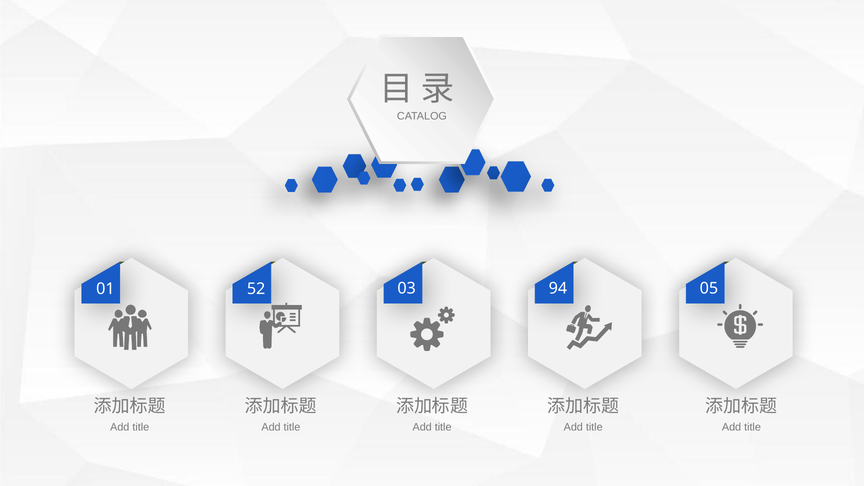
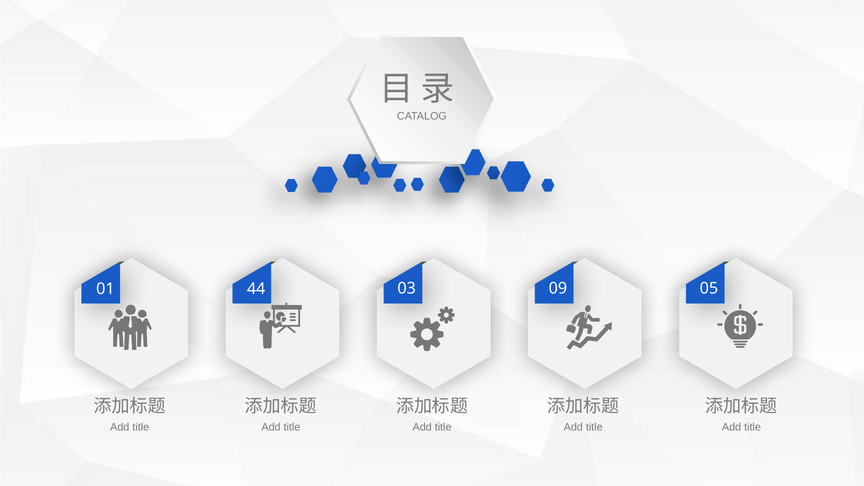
52: 52 -> 44
94: 94 -> 09
